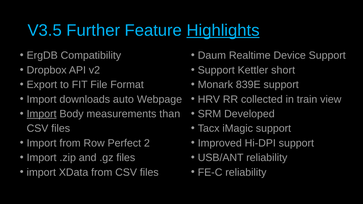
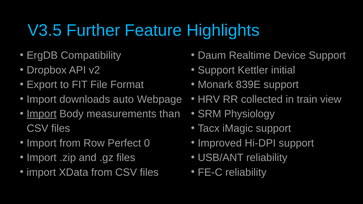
Highlights underline: present -> none
short: short -> initial
Developed: Developed -> Physiology
2: 2 -> 0
